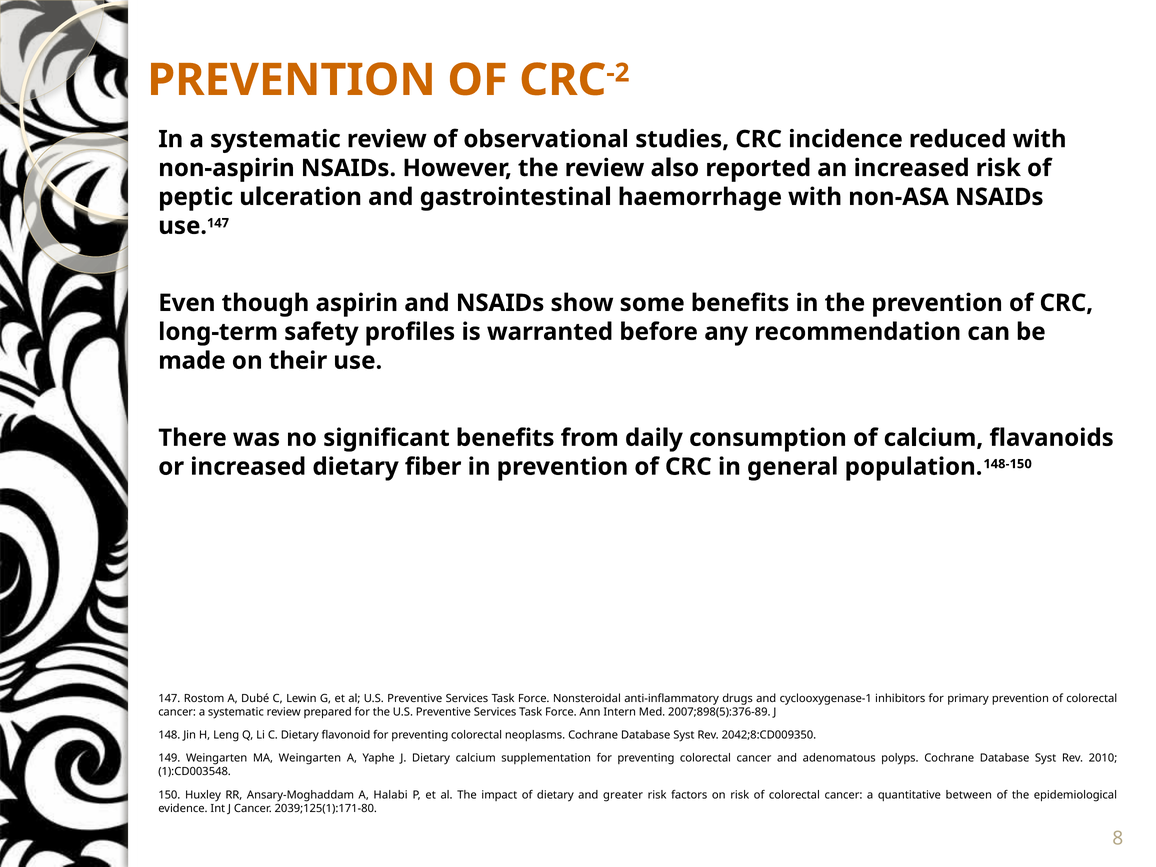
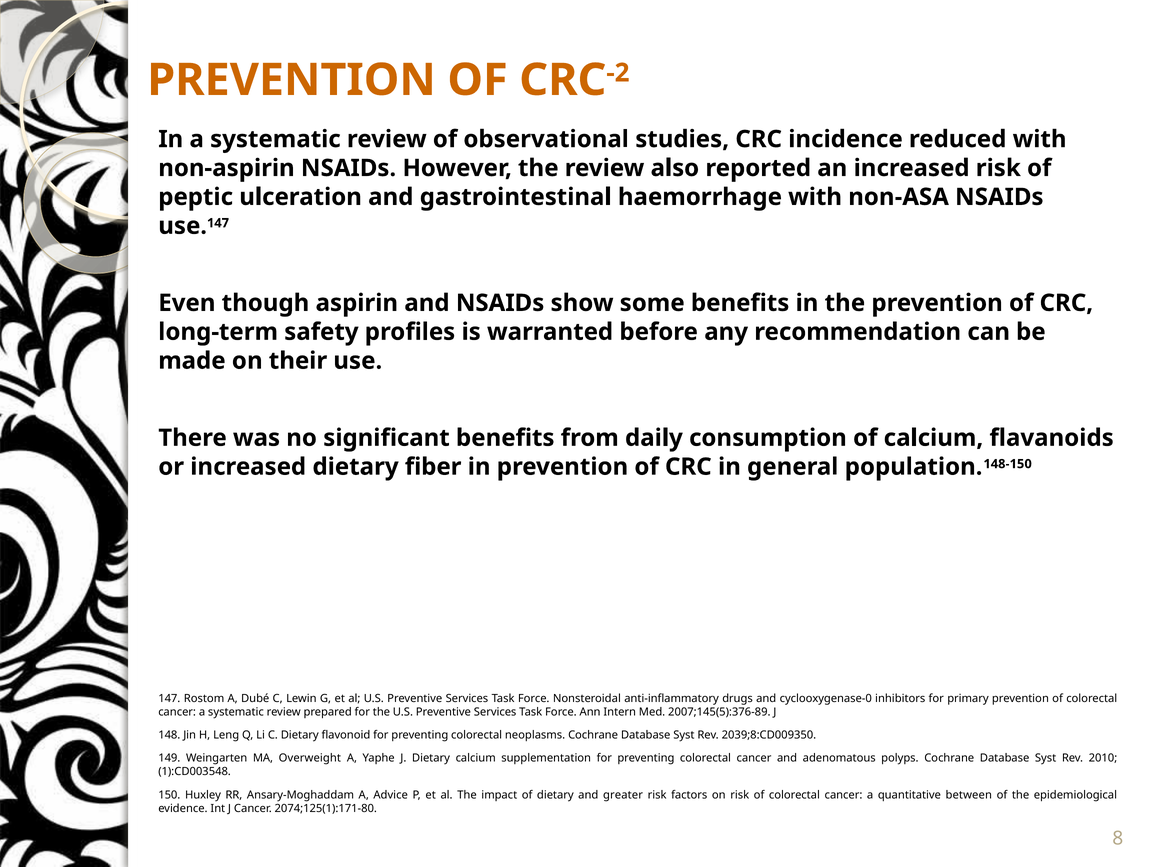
cyclooxygenase-1: cyclooxygenase-1 -> cyclooxygenase-0
2007;898(5):376-89: 2007;898(5):376-89 -> 2007;145(5):376-89
2042;8:CD009350: 2042;8:CD009350 -> 2039;8:CD009350
MA Weingarten: Weingarten -> Overweight
Halabi: Halabi -> Advice
2039;125(1):171-80: 2039;125(1):171-80 -> 2074;125(1):171-80
